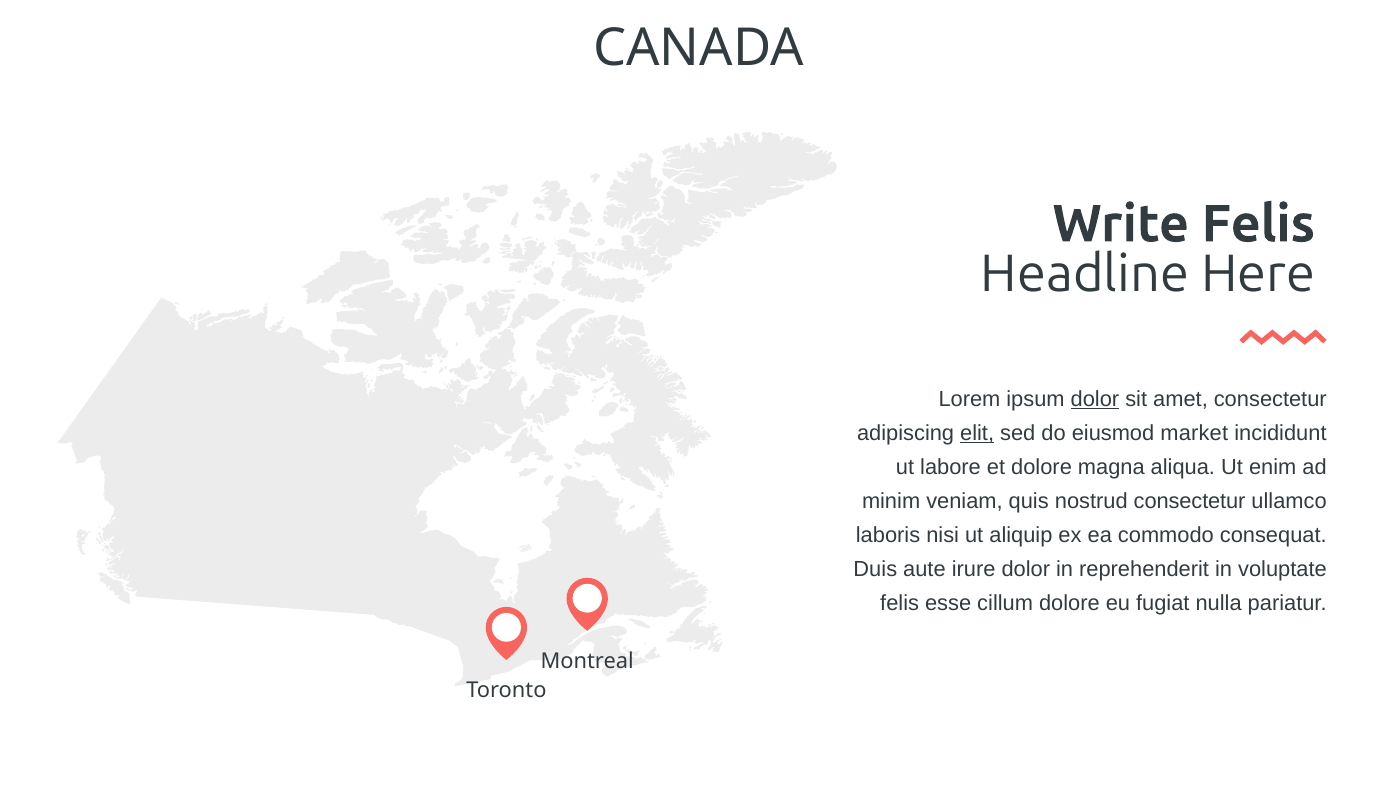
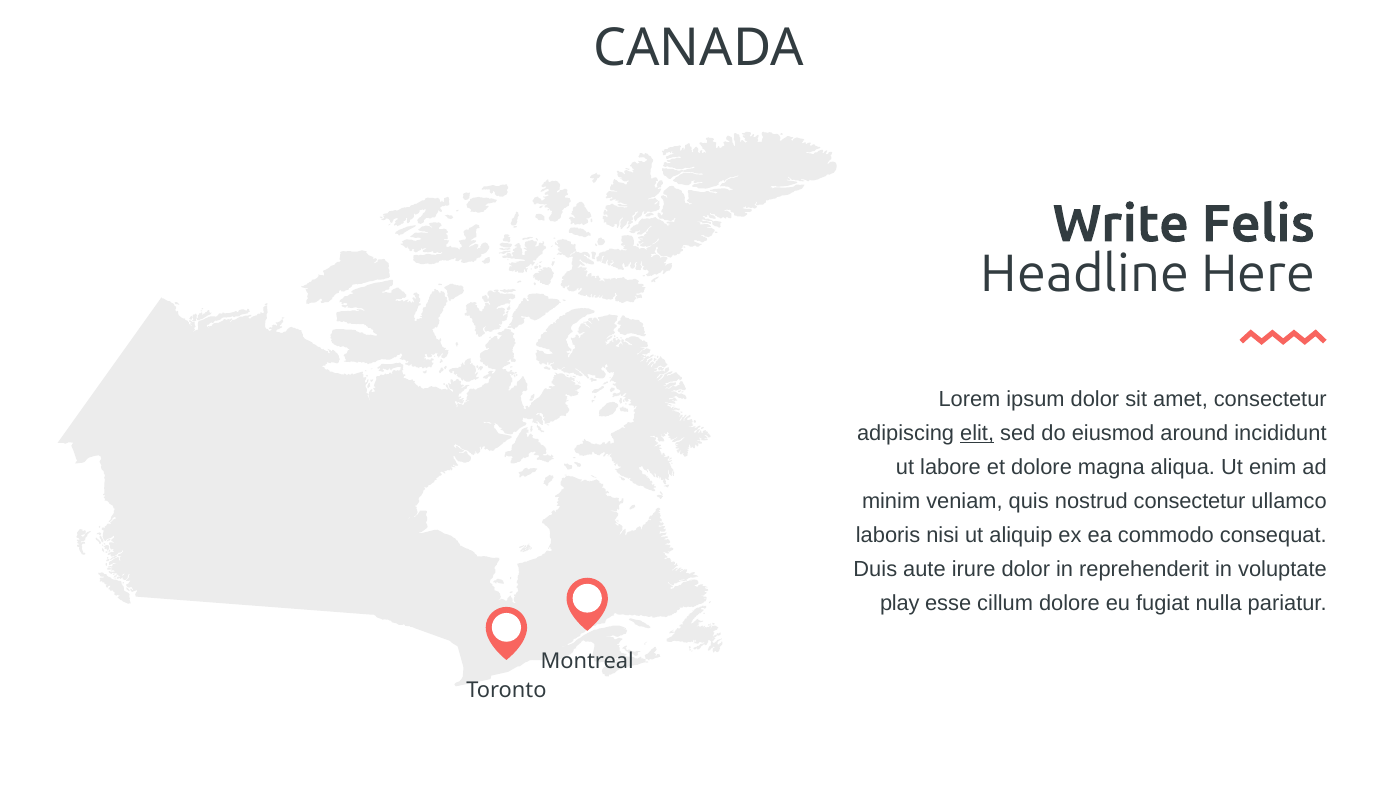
dolor at (1095, 399) underline: present -> none
market: market -> around
felis at (900, 604): felis -> play
